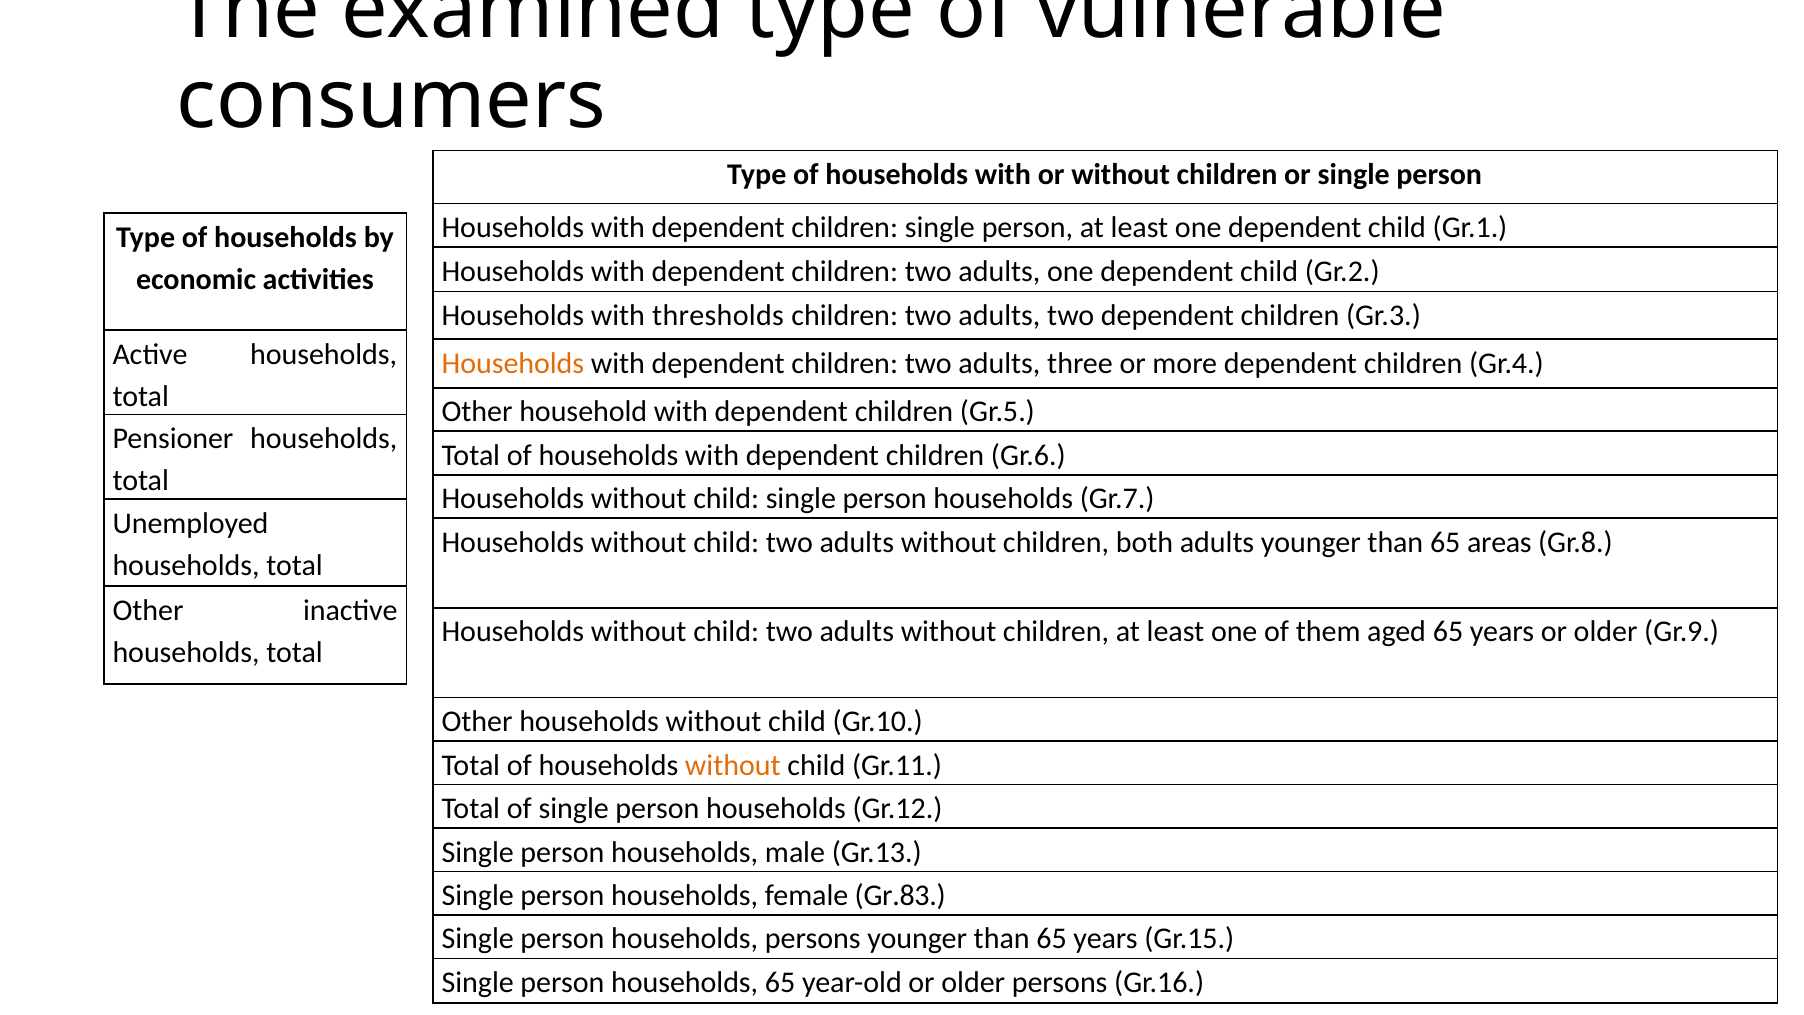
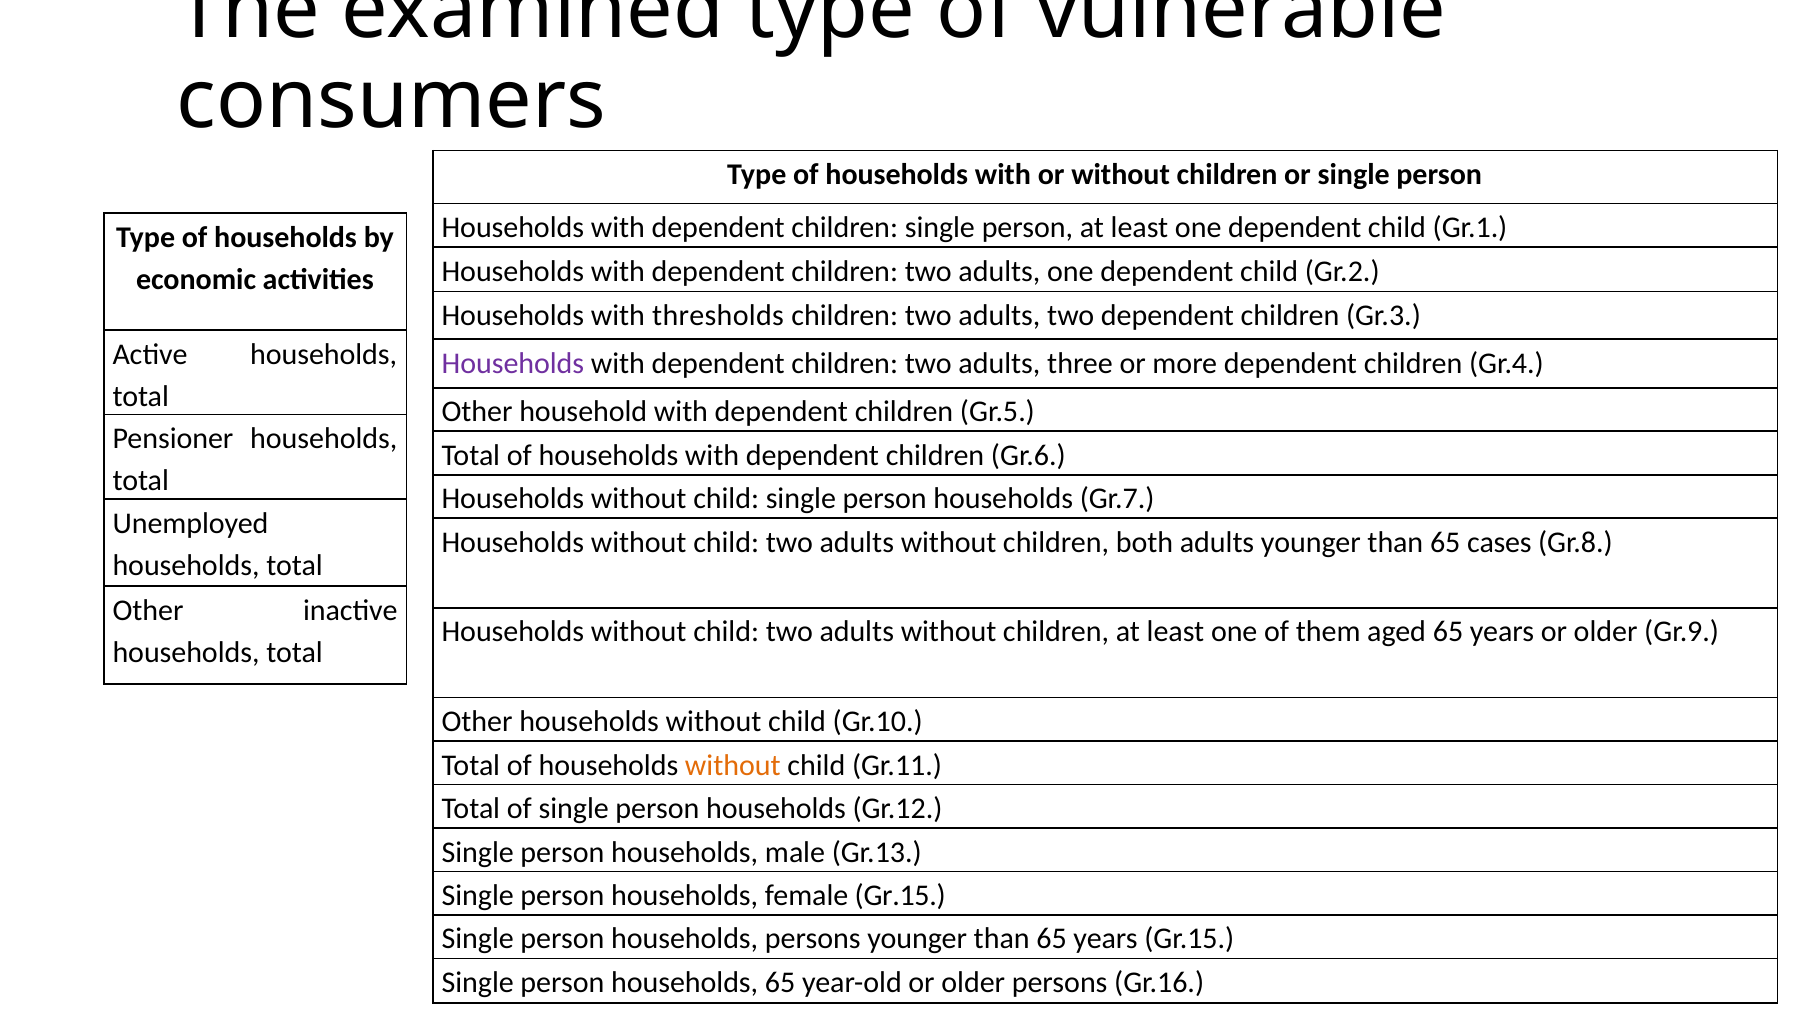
Households at (513, 363) colour: orange -> purple
areas: areas -> cases
female Gr.83: Gr.83 -> Gr.15
